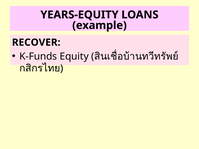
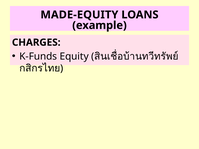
YEARS-EQUITY: YEARS-EQUITY -> MADE-EQUITY
RECOVER: RECOVER -> CHARGES
